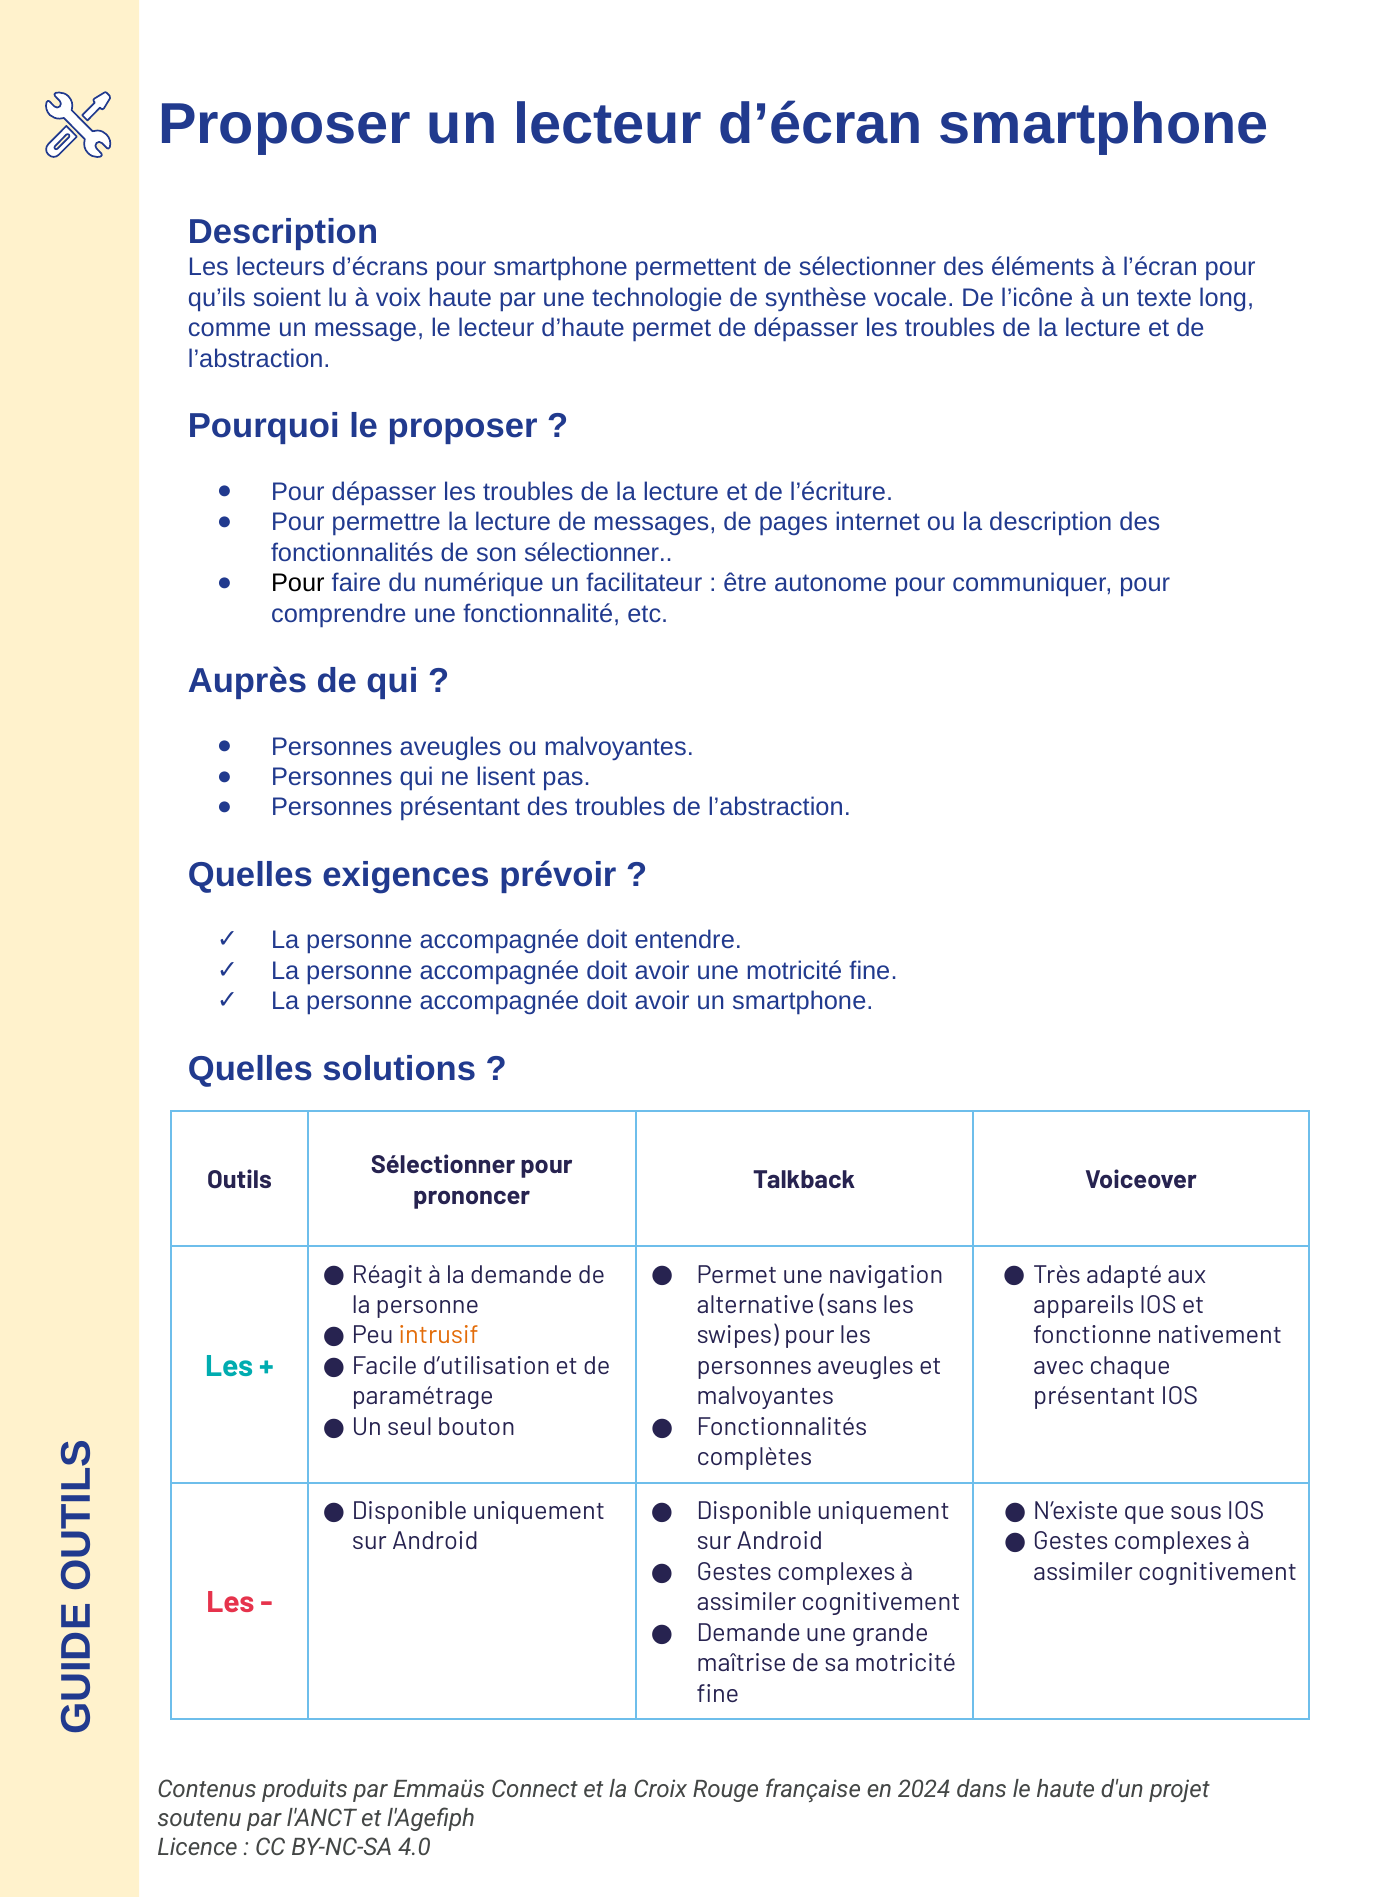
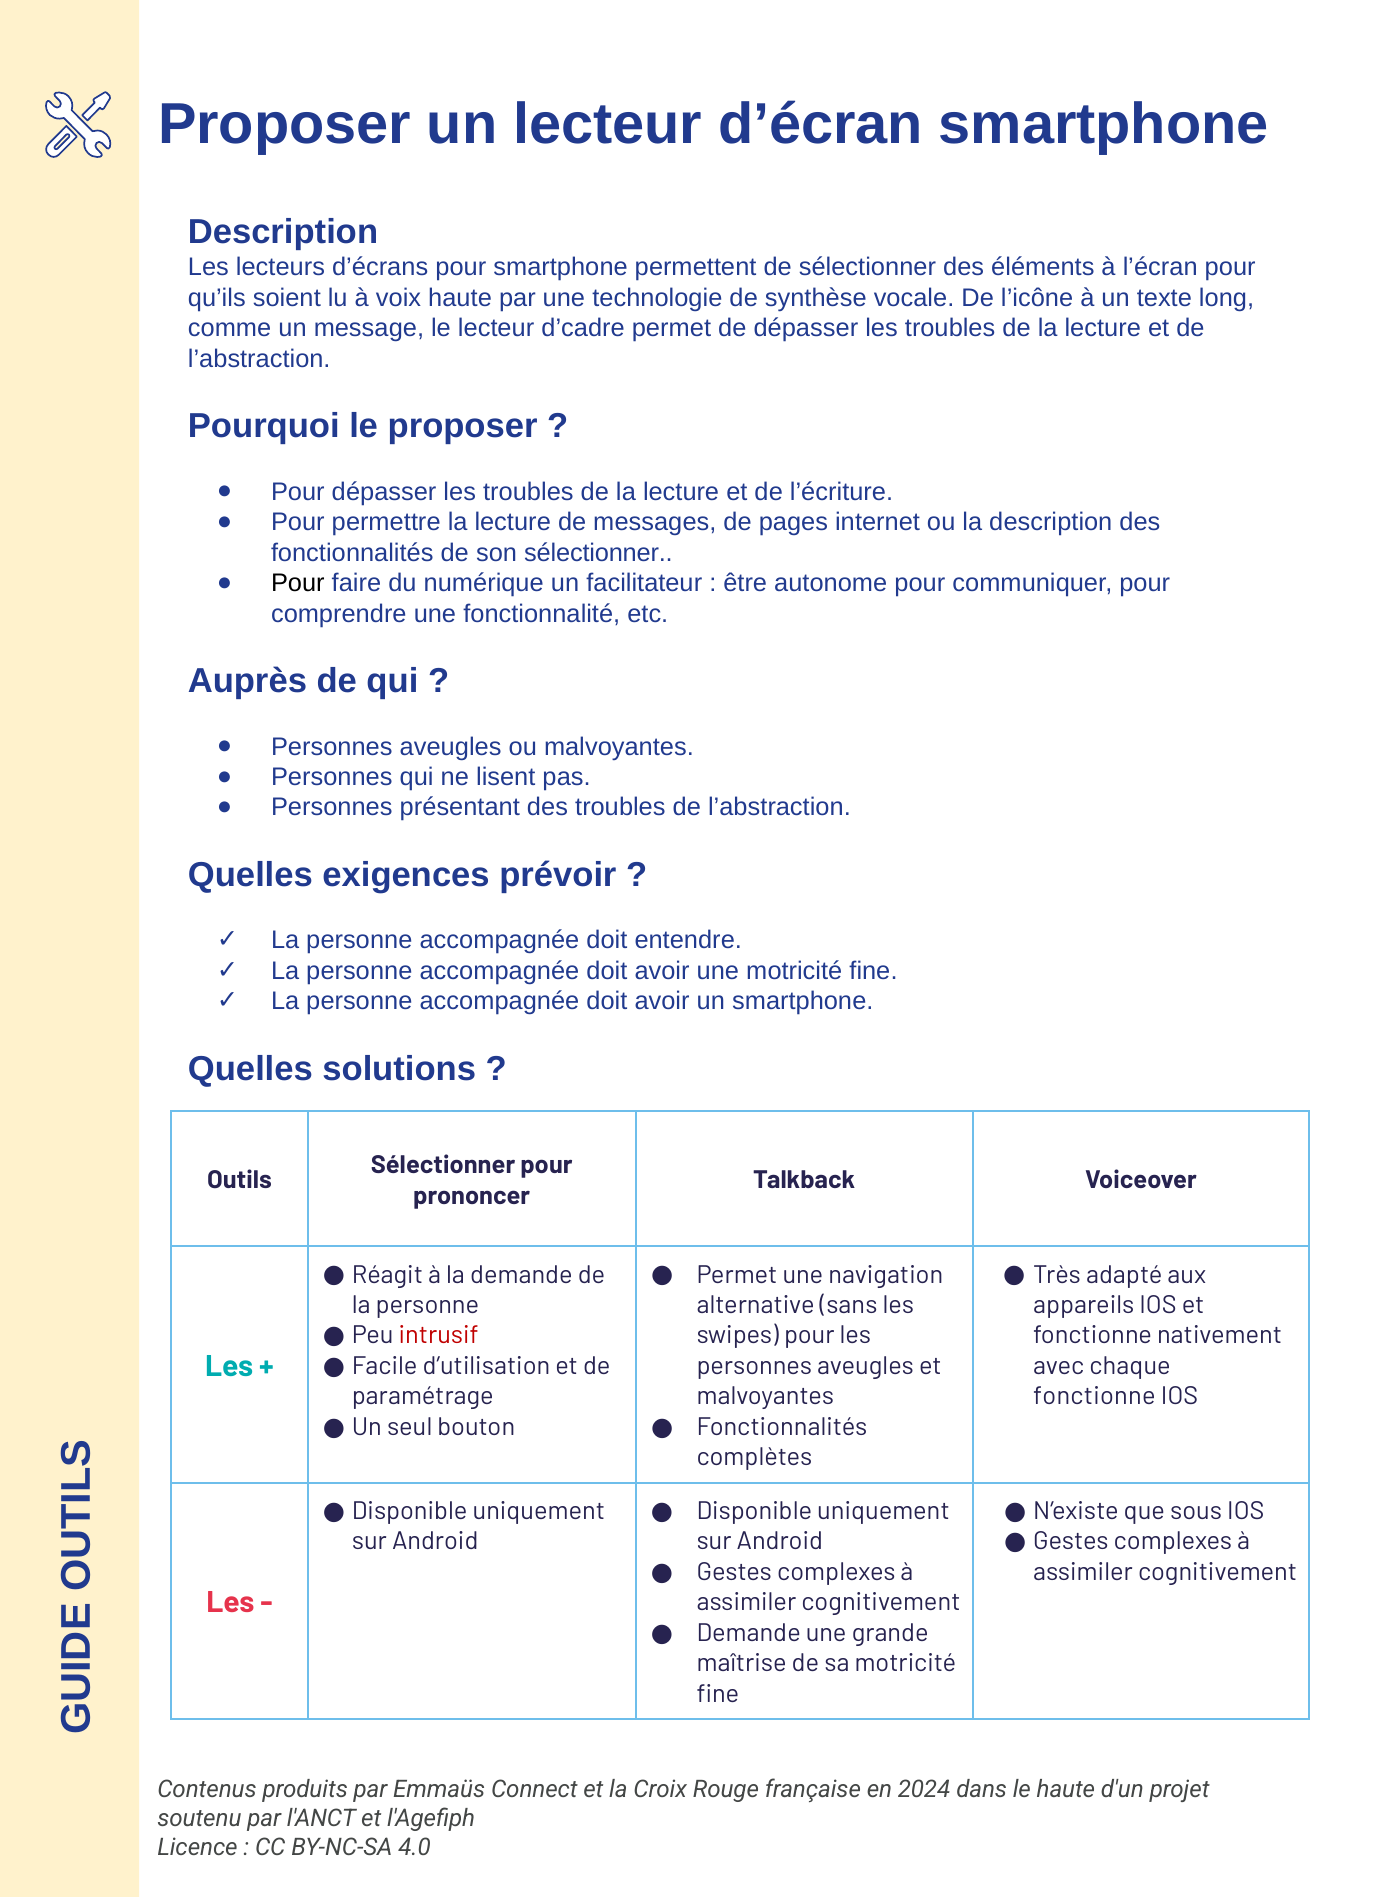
d’haute: d’haute -> d’cadre
intrusif colour: orange -> red
présentant at (1094, 1397): présentant -> fonctionne
